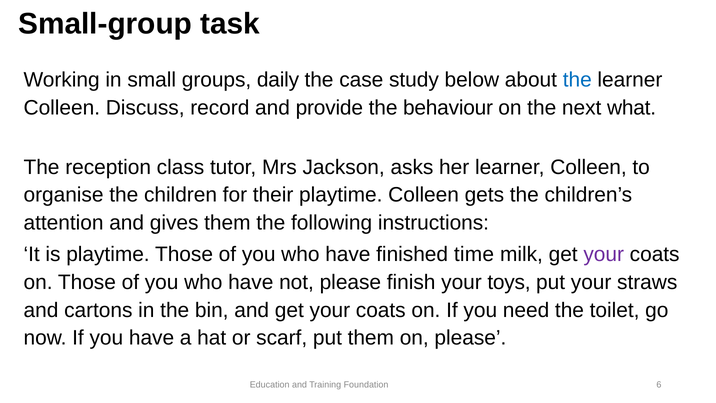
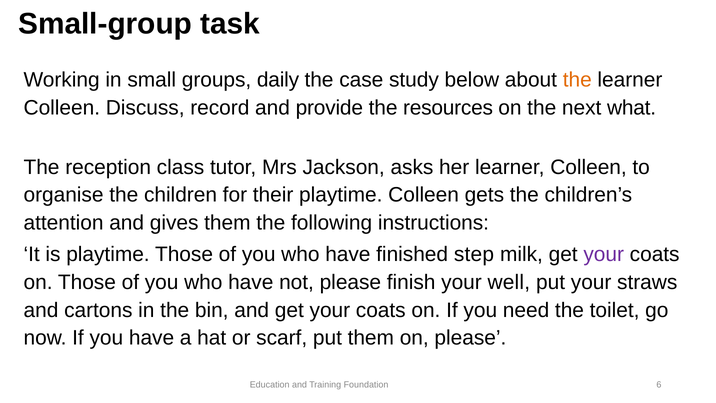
the at (577, 80) colour: blue -> orange
behaviour: behaviour -> resources
time: time -> step
toys: toys -> well
